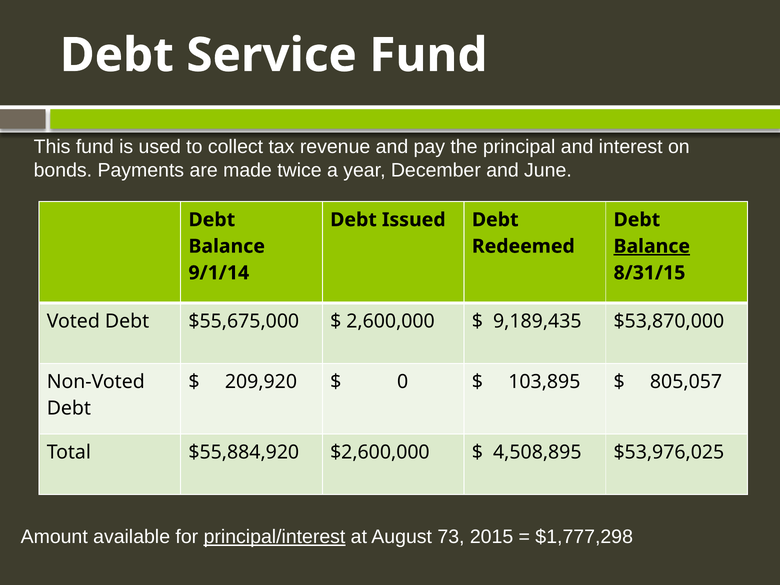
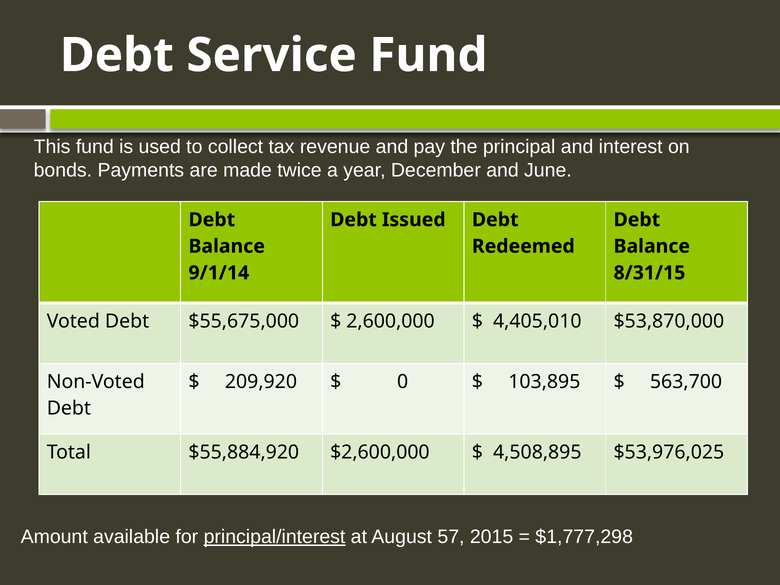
Balance at (652, 246) underline: present -> none
9,189,435: 9,189,435 -> 4,405,010
805,057: 805,057 -> 563,700
73: 73 -> 57
